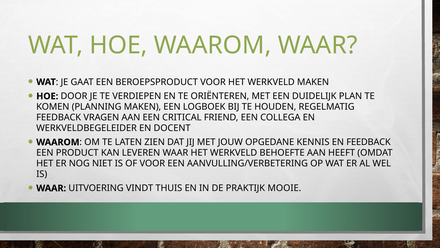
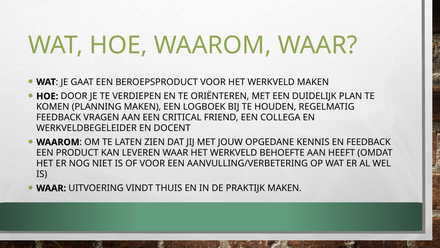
PRAKTIJK MOOIE: MOOIE -> MAKEN
